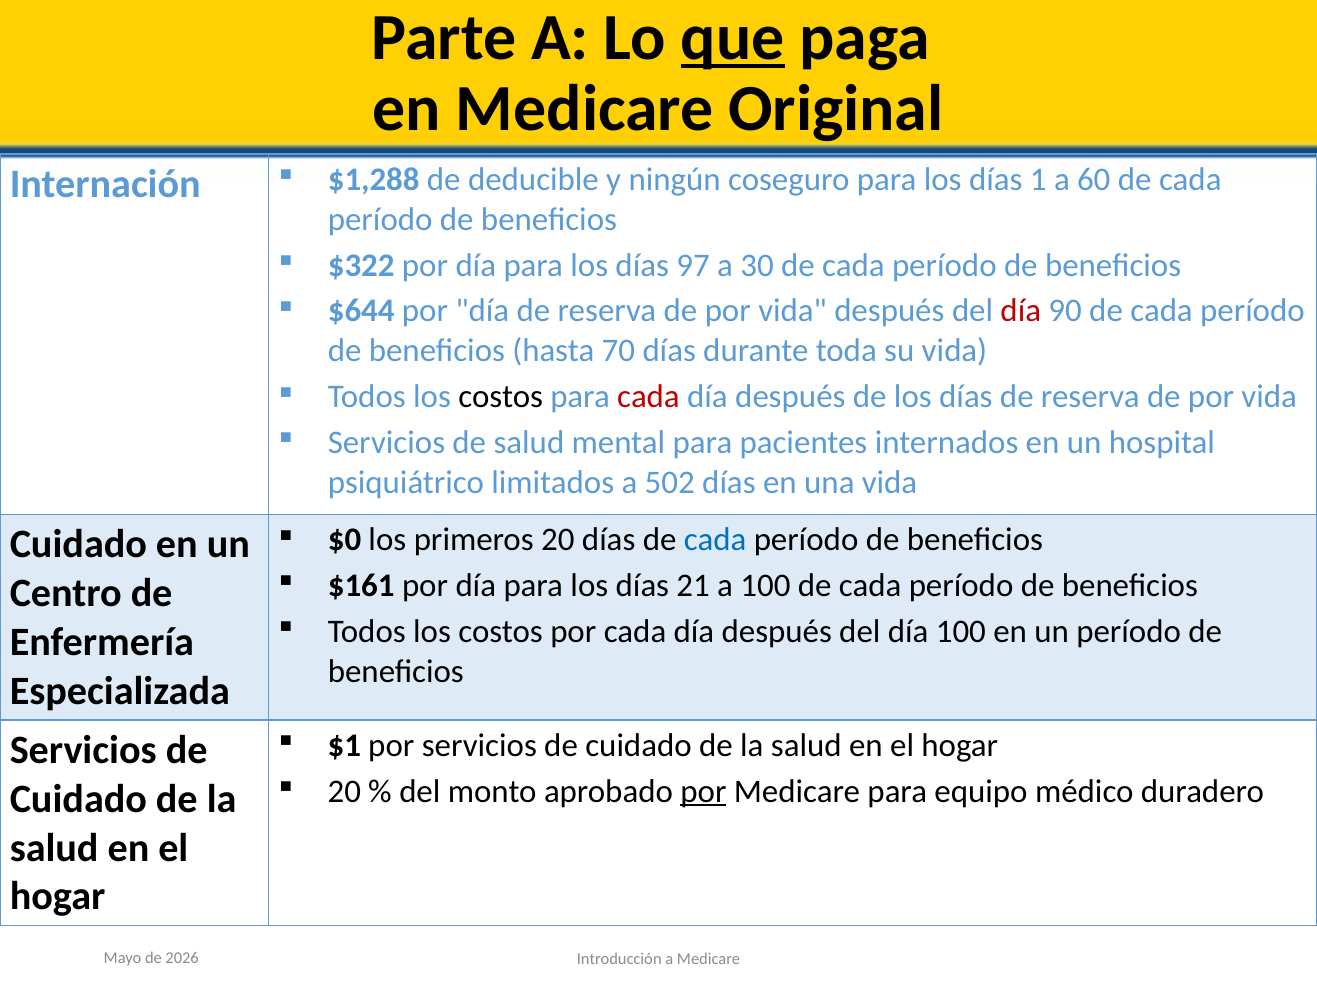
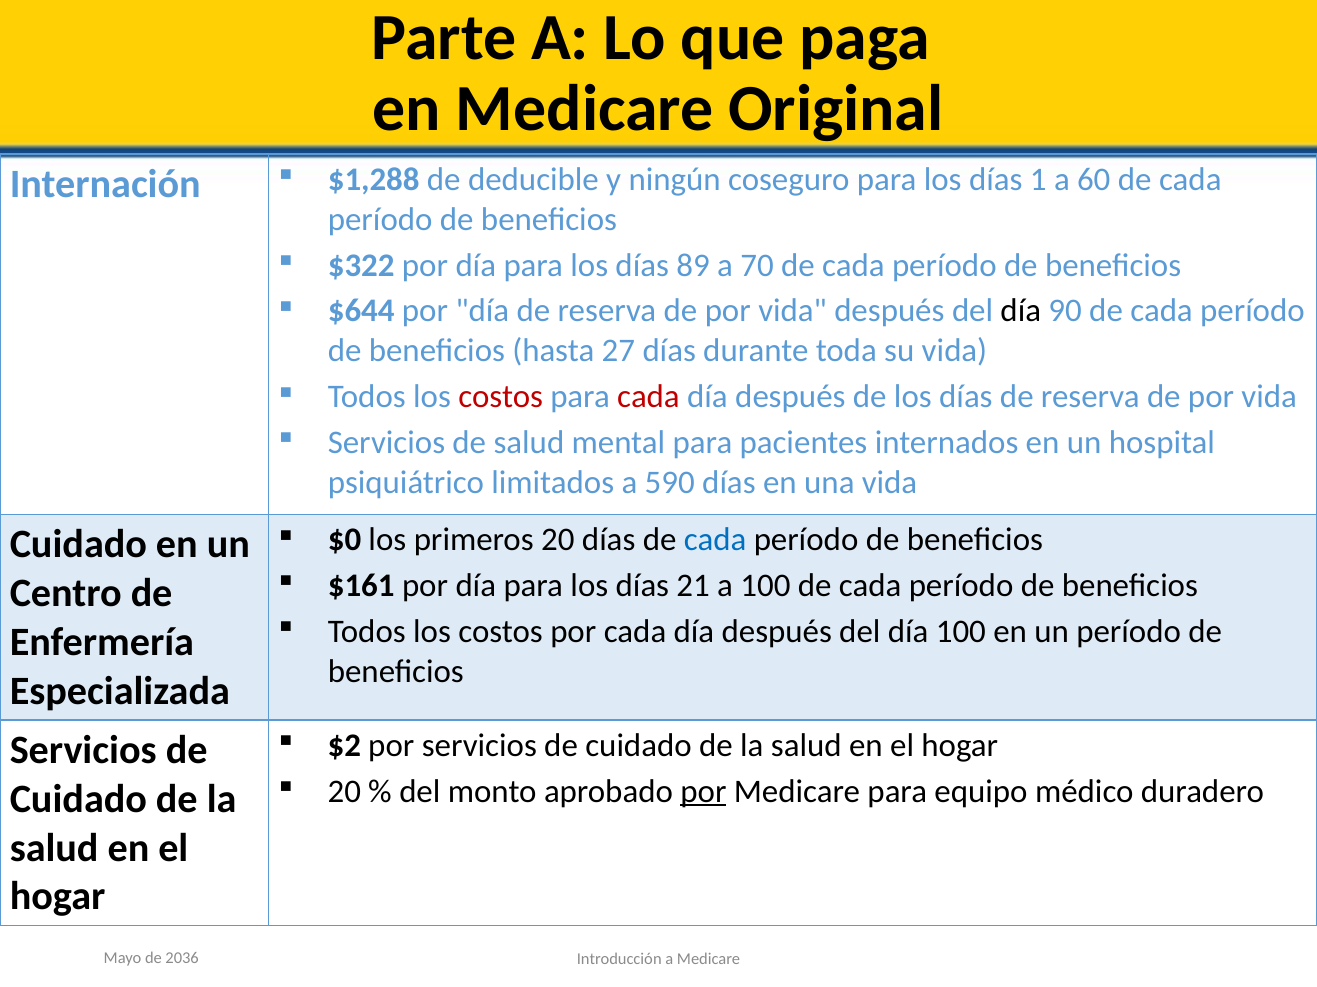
que underline: present -> none
97: 97 -> 89
30: 30 -> 70
día at (1021, 311) colour: red -> black
70: 70 -> 27
costos at (501, 397) colour: black -> red
502: 502 -> 590
$1: $1 -> $2
2026: 2026 -> 2036
